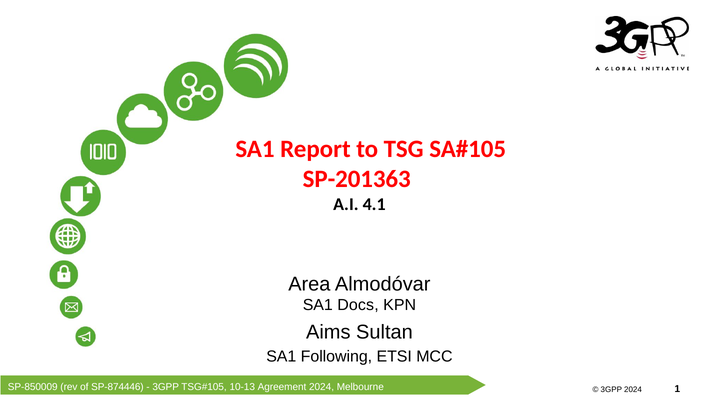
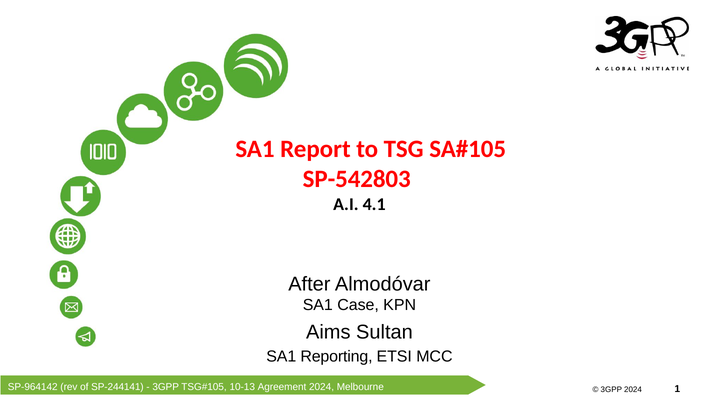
SP-201363: SP-201363 -> SP-542803
Area: Area -> After
Docs: Docs -> Case
Following: Following -> Reporting
SP-850009: SP-850009 -> SP-964142
SP-874446: SP-874446 -> SP-244141
